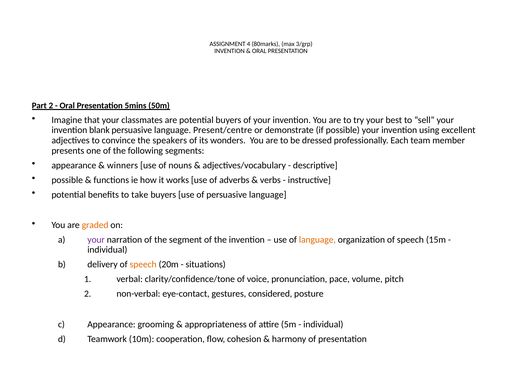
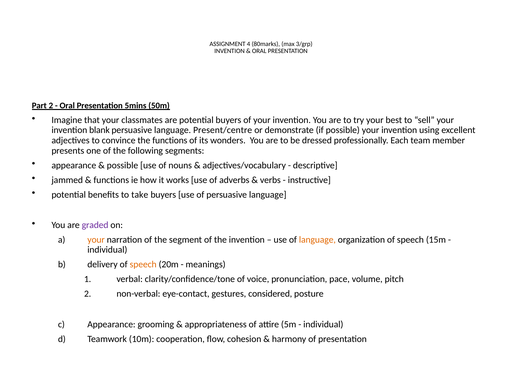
the speakers: speakers -> functions
winners at (122, 165): winners -> possible
possible at (67, 180): possible -> jammed
graded colour: orange -> purple
your at (96, 239) colour: purple -> orange
situations: situations -> meanings
